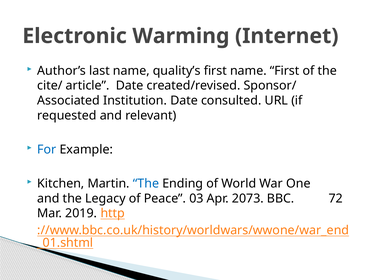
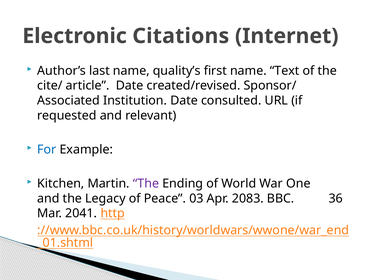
Warming: Warming -> Citations
name First: First -> Text
The at (146, 183) colour: blue -> purple
2073: 2073 -> 2083
72: 72 -> 36
2019: 2019 -> 2041
